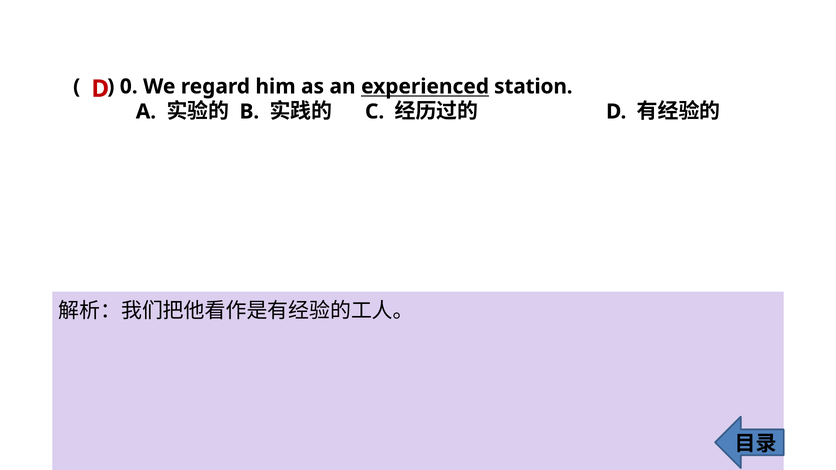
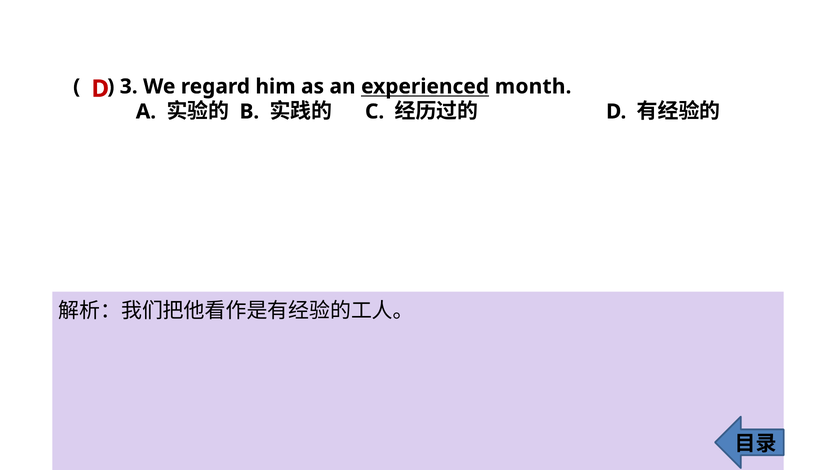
0: 0 -> 3
station: station -> month
